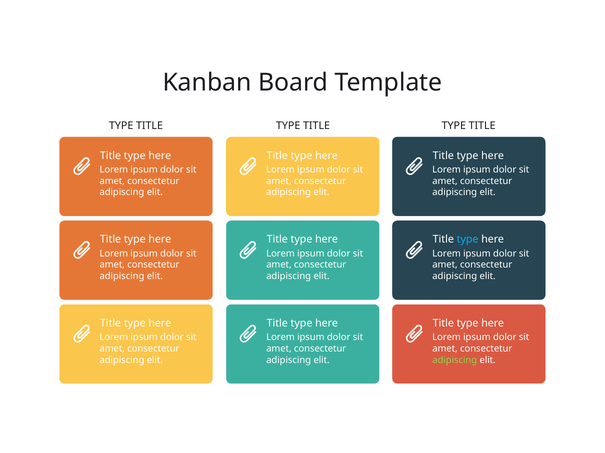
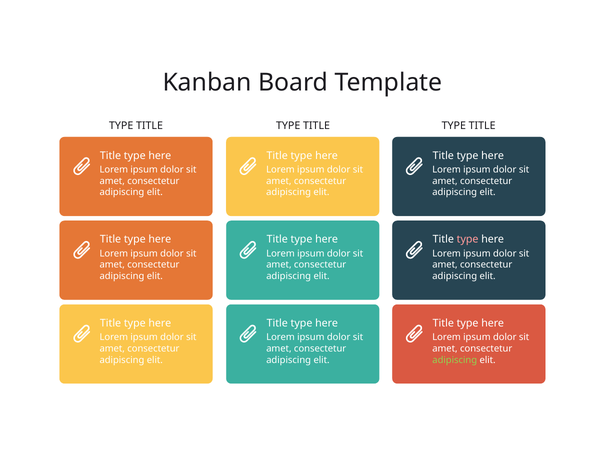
type at (468, 240) colour: light blue -> pink
